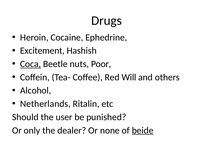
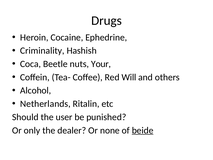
Excitement: Excitement -> Criminality
Coca underline: present -> none
Poor: Poor -> Your
